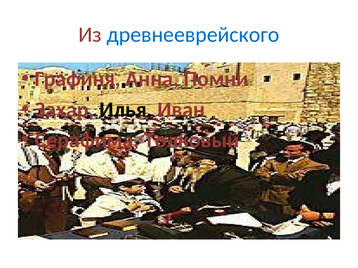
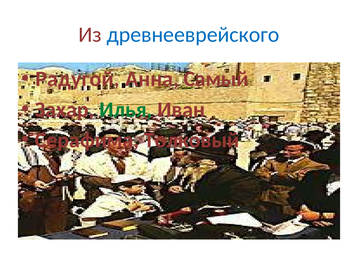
Графиня: Графиня -> Радугой
Помни: Помни -> Самый
Илья colour: black -> green
